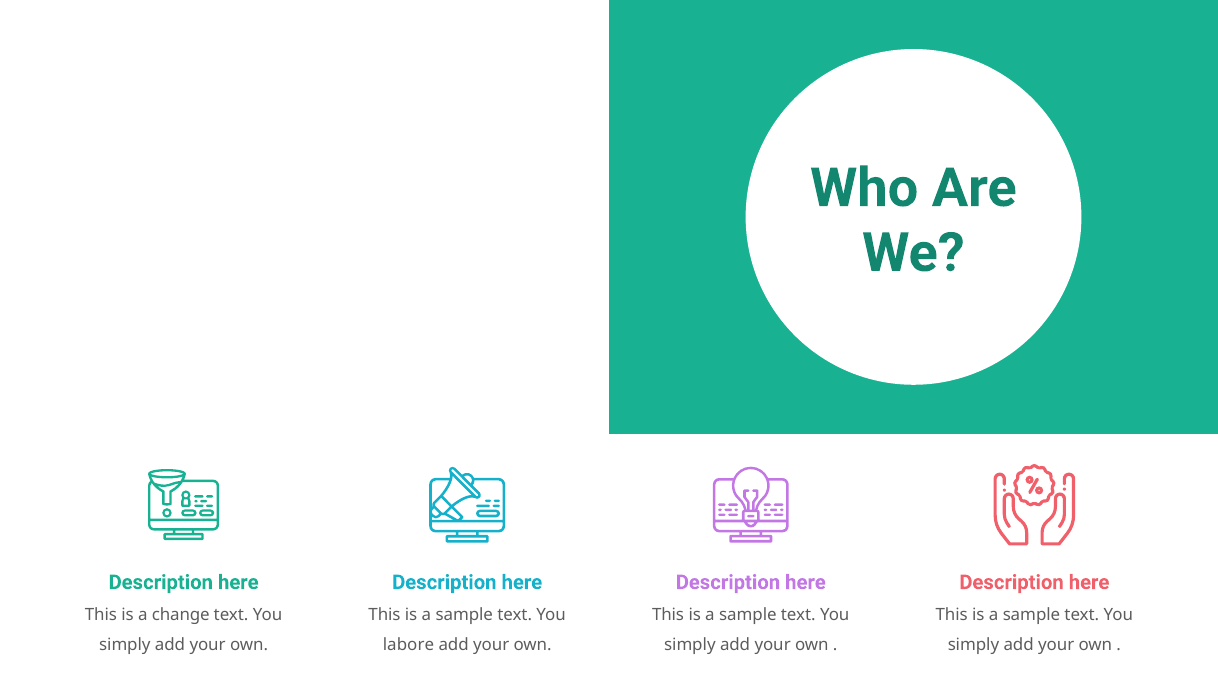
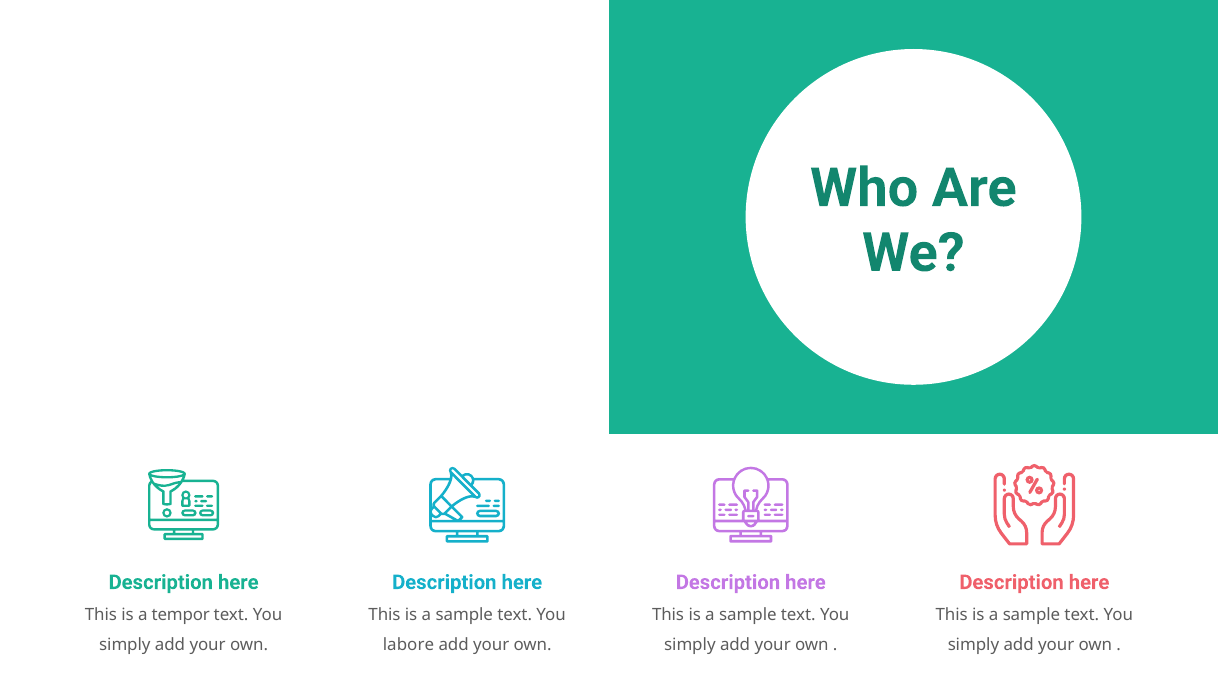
change: change -> tempor
